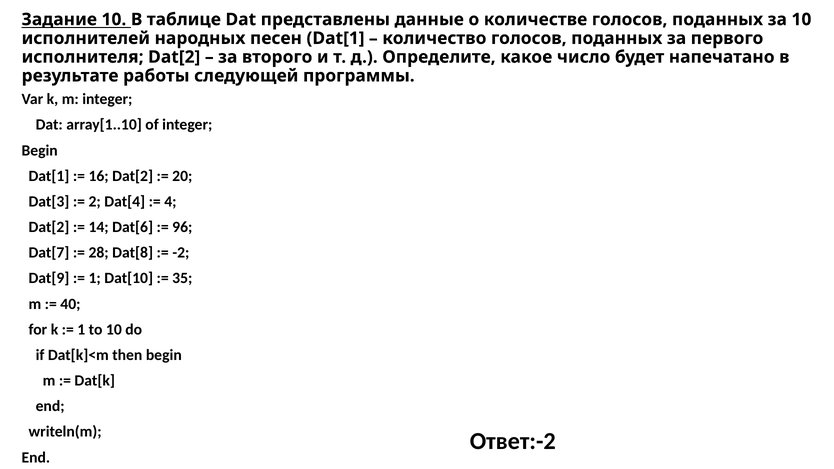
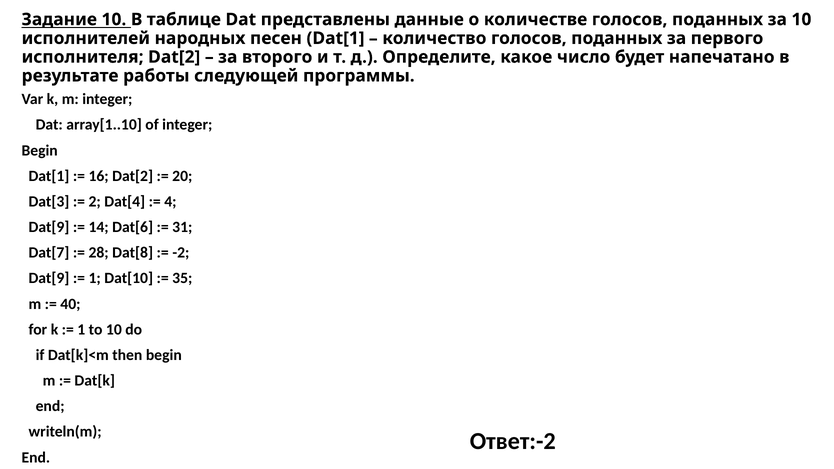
Dat[2 at (49, 227): Dat[2 -> Dat[9
96: 96 -> 31
